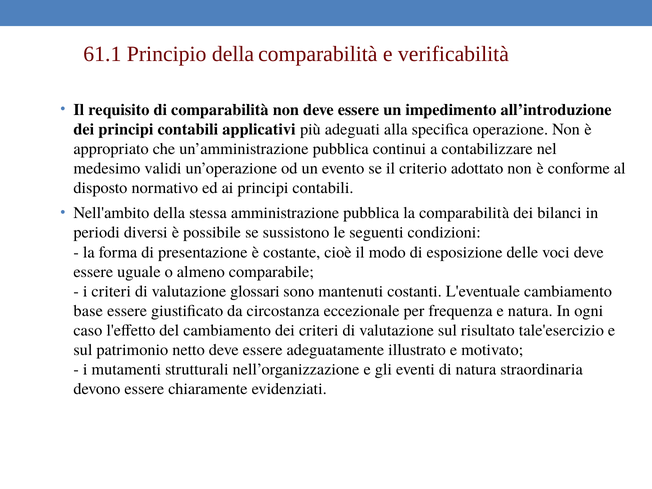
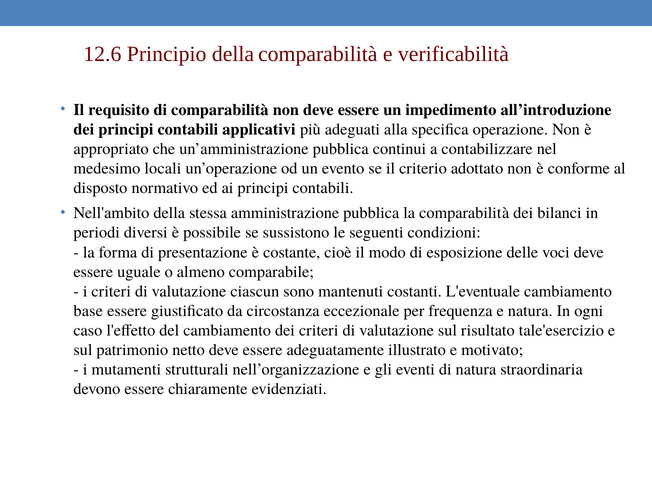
61.1: 61.1 -> 12.6
validi: validi -> locali
glossari: glossari -> ciascun
